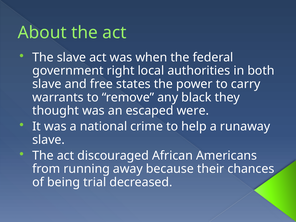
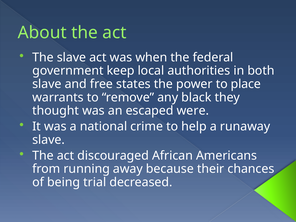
right: right -> keep
carry: carry -> place
